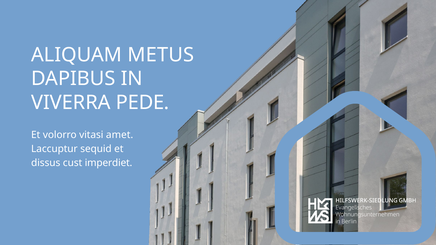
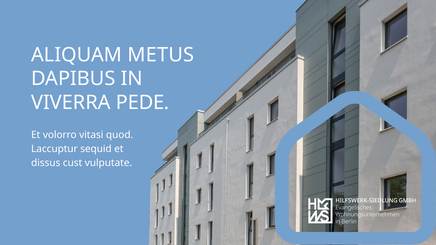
amet: amet -> quod
imperdiet: imperdiet -> vulputate
